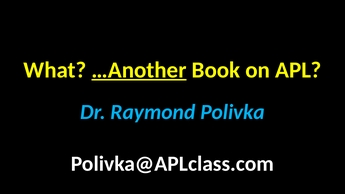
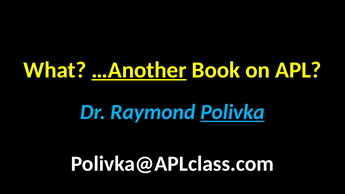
Polivka underline: none -> present
